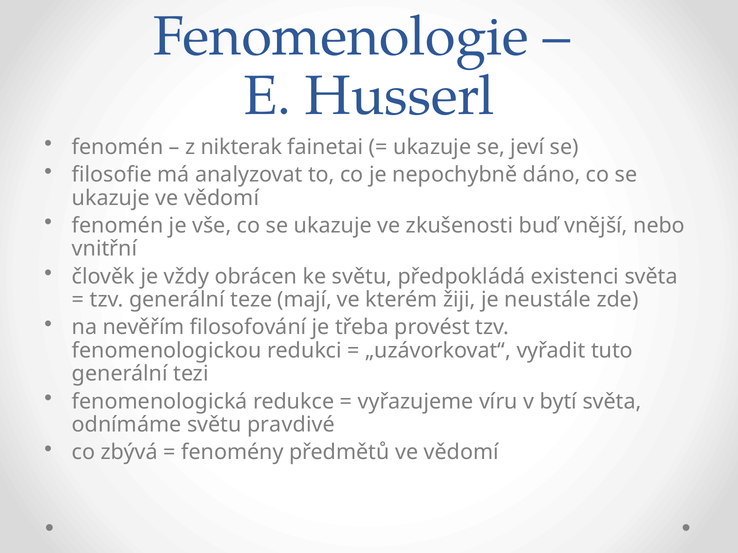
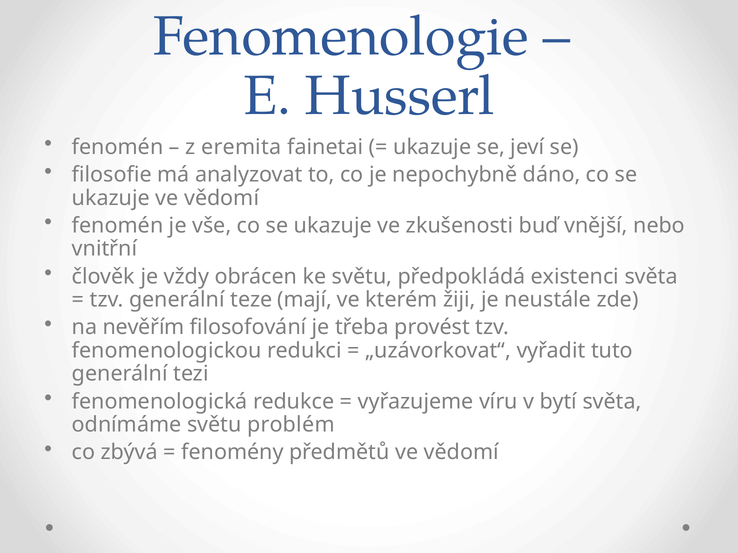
nikterak: nikterak -> eremita
pravdivé: pravdivé -> problém
